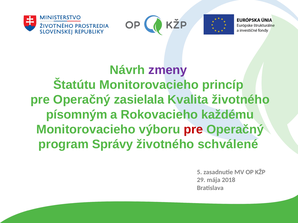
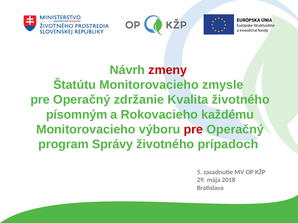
zmeny colour: purple -> red
princíp: princíp -> zmysle
zasielala: zasielala -> zdržanie
schválené: schválené -> prípadoch
